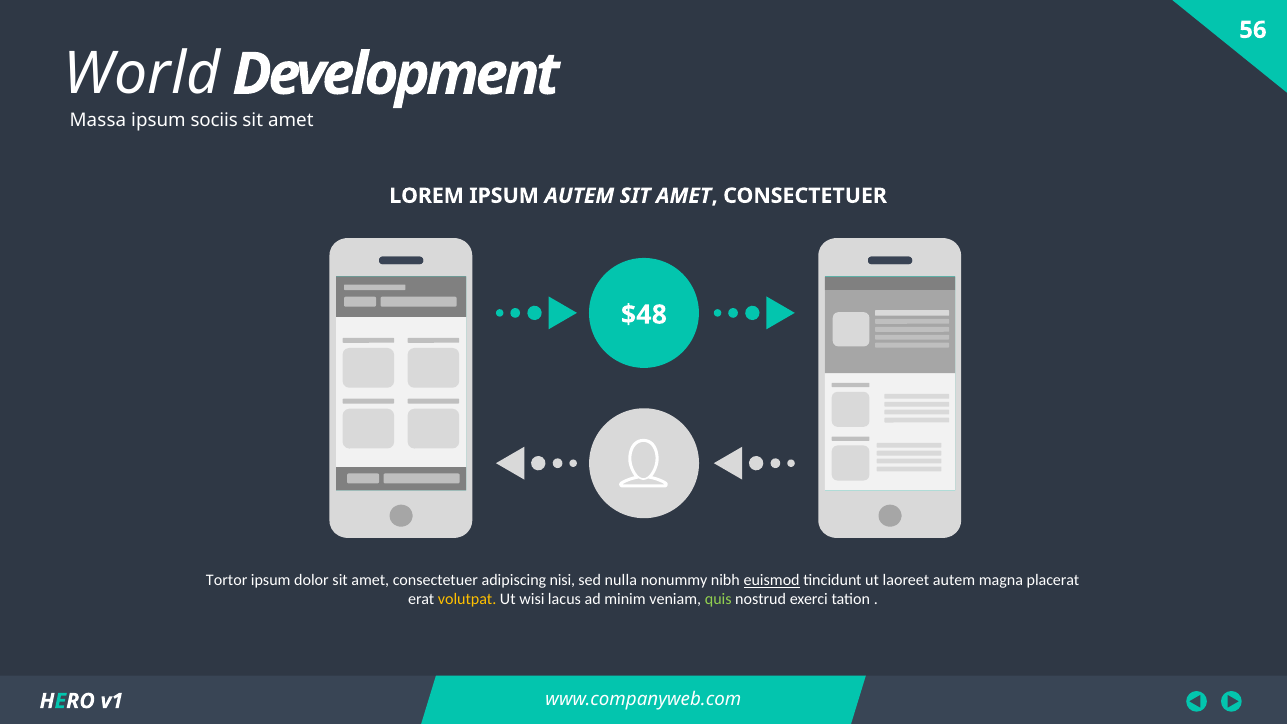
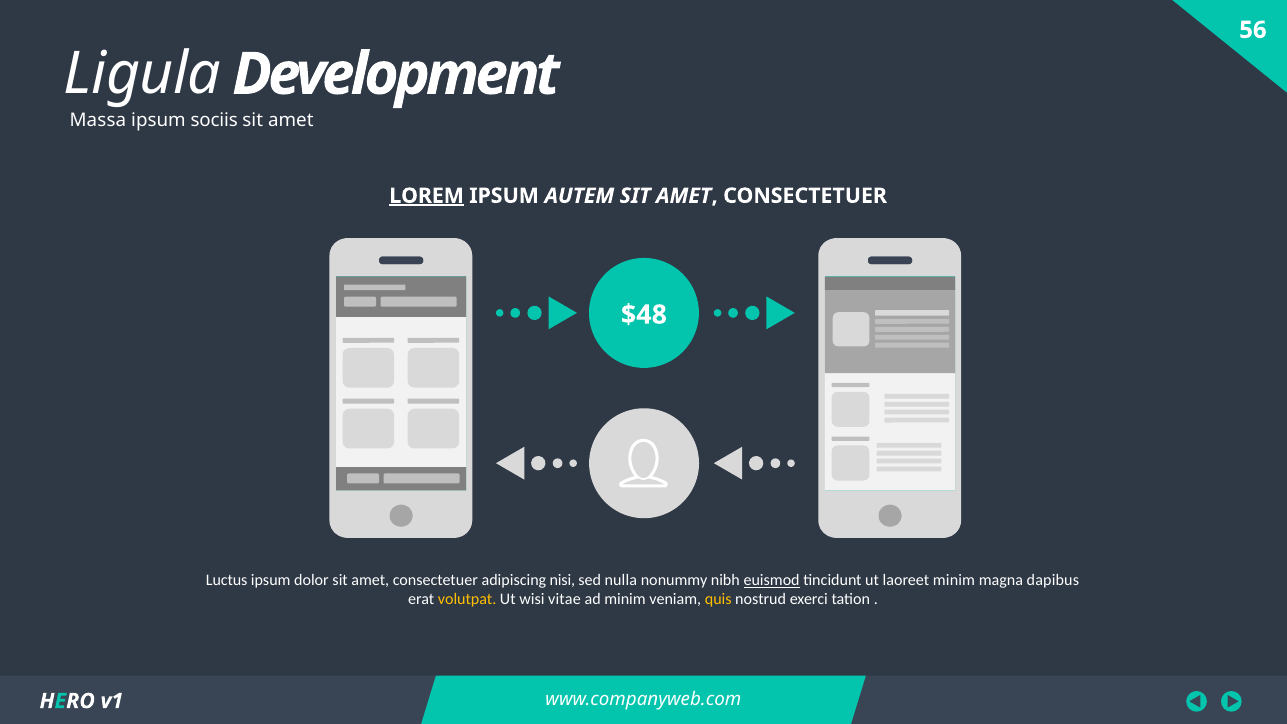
World: World -> Ligula
LOREM underline: none -> present
Tortor: Tortor -> Luctus
laoreet autem: autem -> minim
placerat: placerat -> dapibus
lacus: lacus -> vitae
quis colour: light green -> yellow
